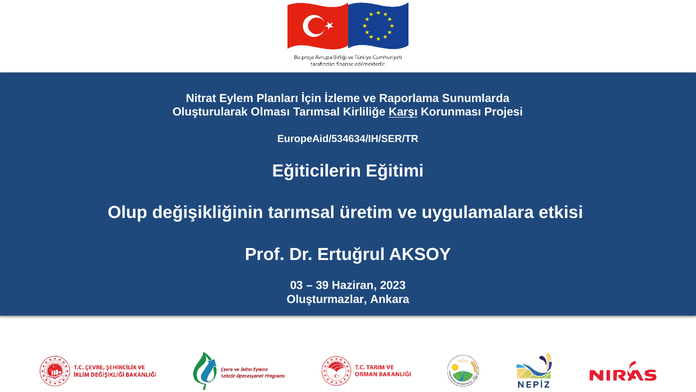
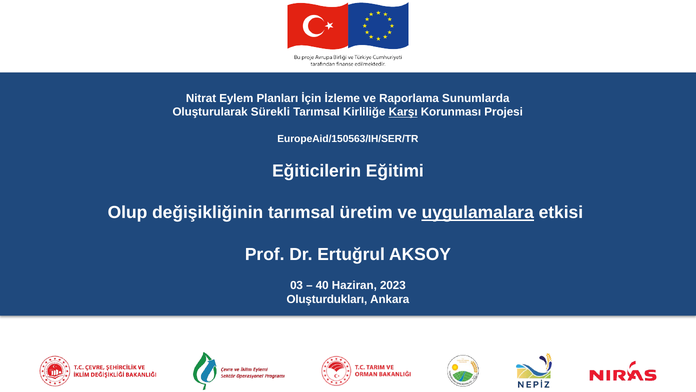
Olması: Olması -> Sürekli
EuropeAid/534634/IH/SER/TR: EuropeAid/534634/IH/SER/TR -> EuropeAid/150563/IH/SER/TR
uygulamalara underline: none -> present
39: 39 -> 40
Oluşturmazlar: Oluşturmazlar -> Oluşturdukları
